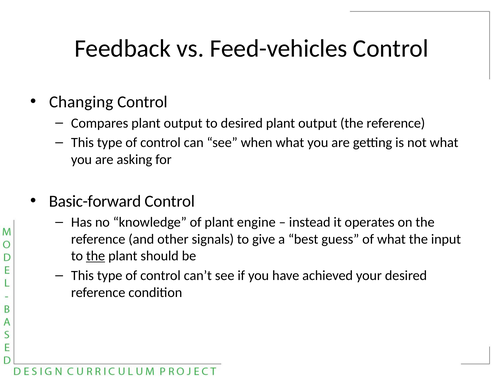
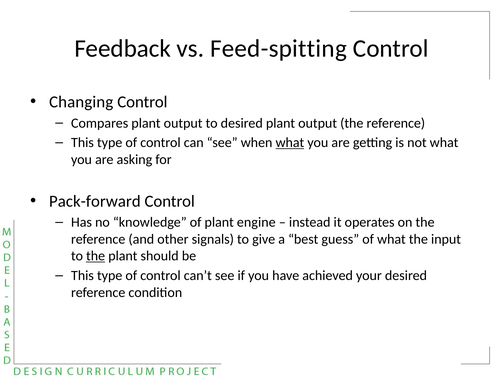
Feed-vehicles: Feed-vehicles -> Feed-spitting
what at (290, 142) underline: none -> present
Basic-forward: Basic-forward -> Pack-forward
